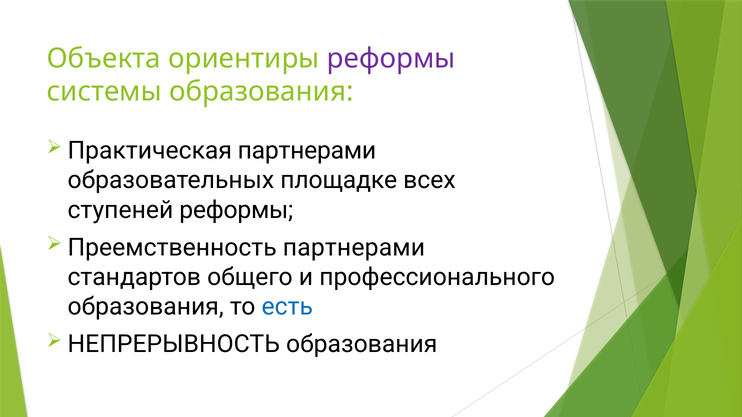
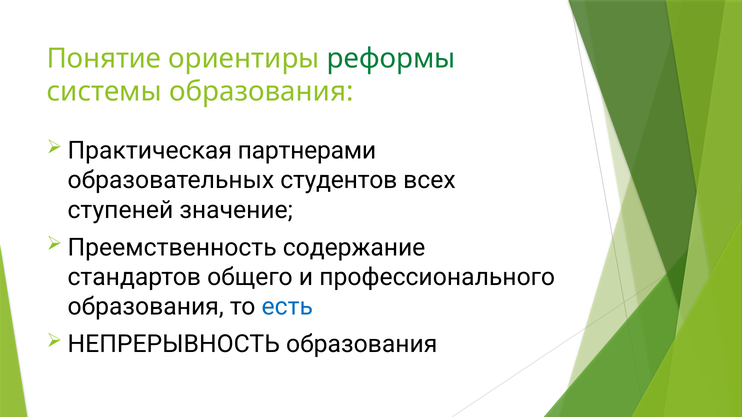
Объекта: Объекта -> Понятие
реформы at (391, 58) colour: purple -> green
площадке: площадке -> студентов
ступеней реформы: реформы -> значение
Преемственность партнерами: партнерами -> содержание
